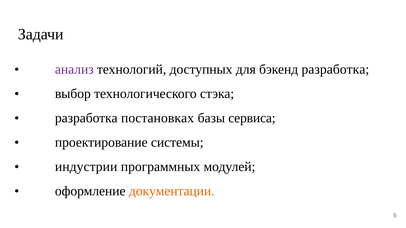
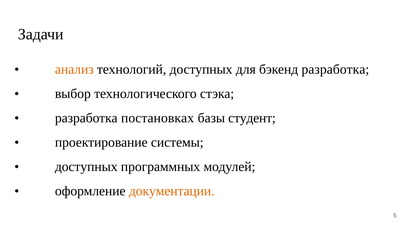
анализ colour: purple -> orange
сервиса: сервиса -> студент
индустрии at (86, 167): индустрии -> доступных
